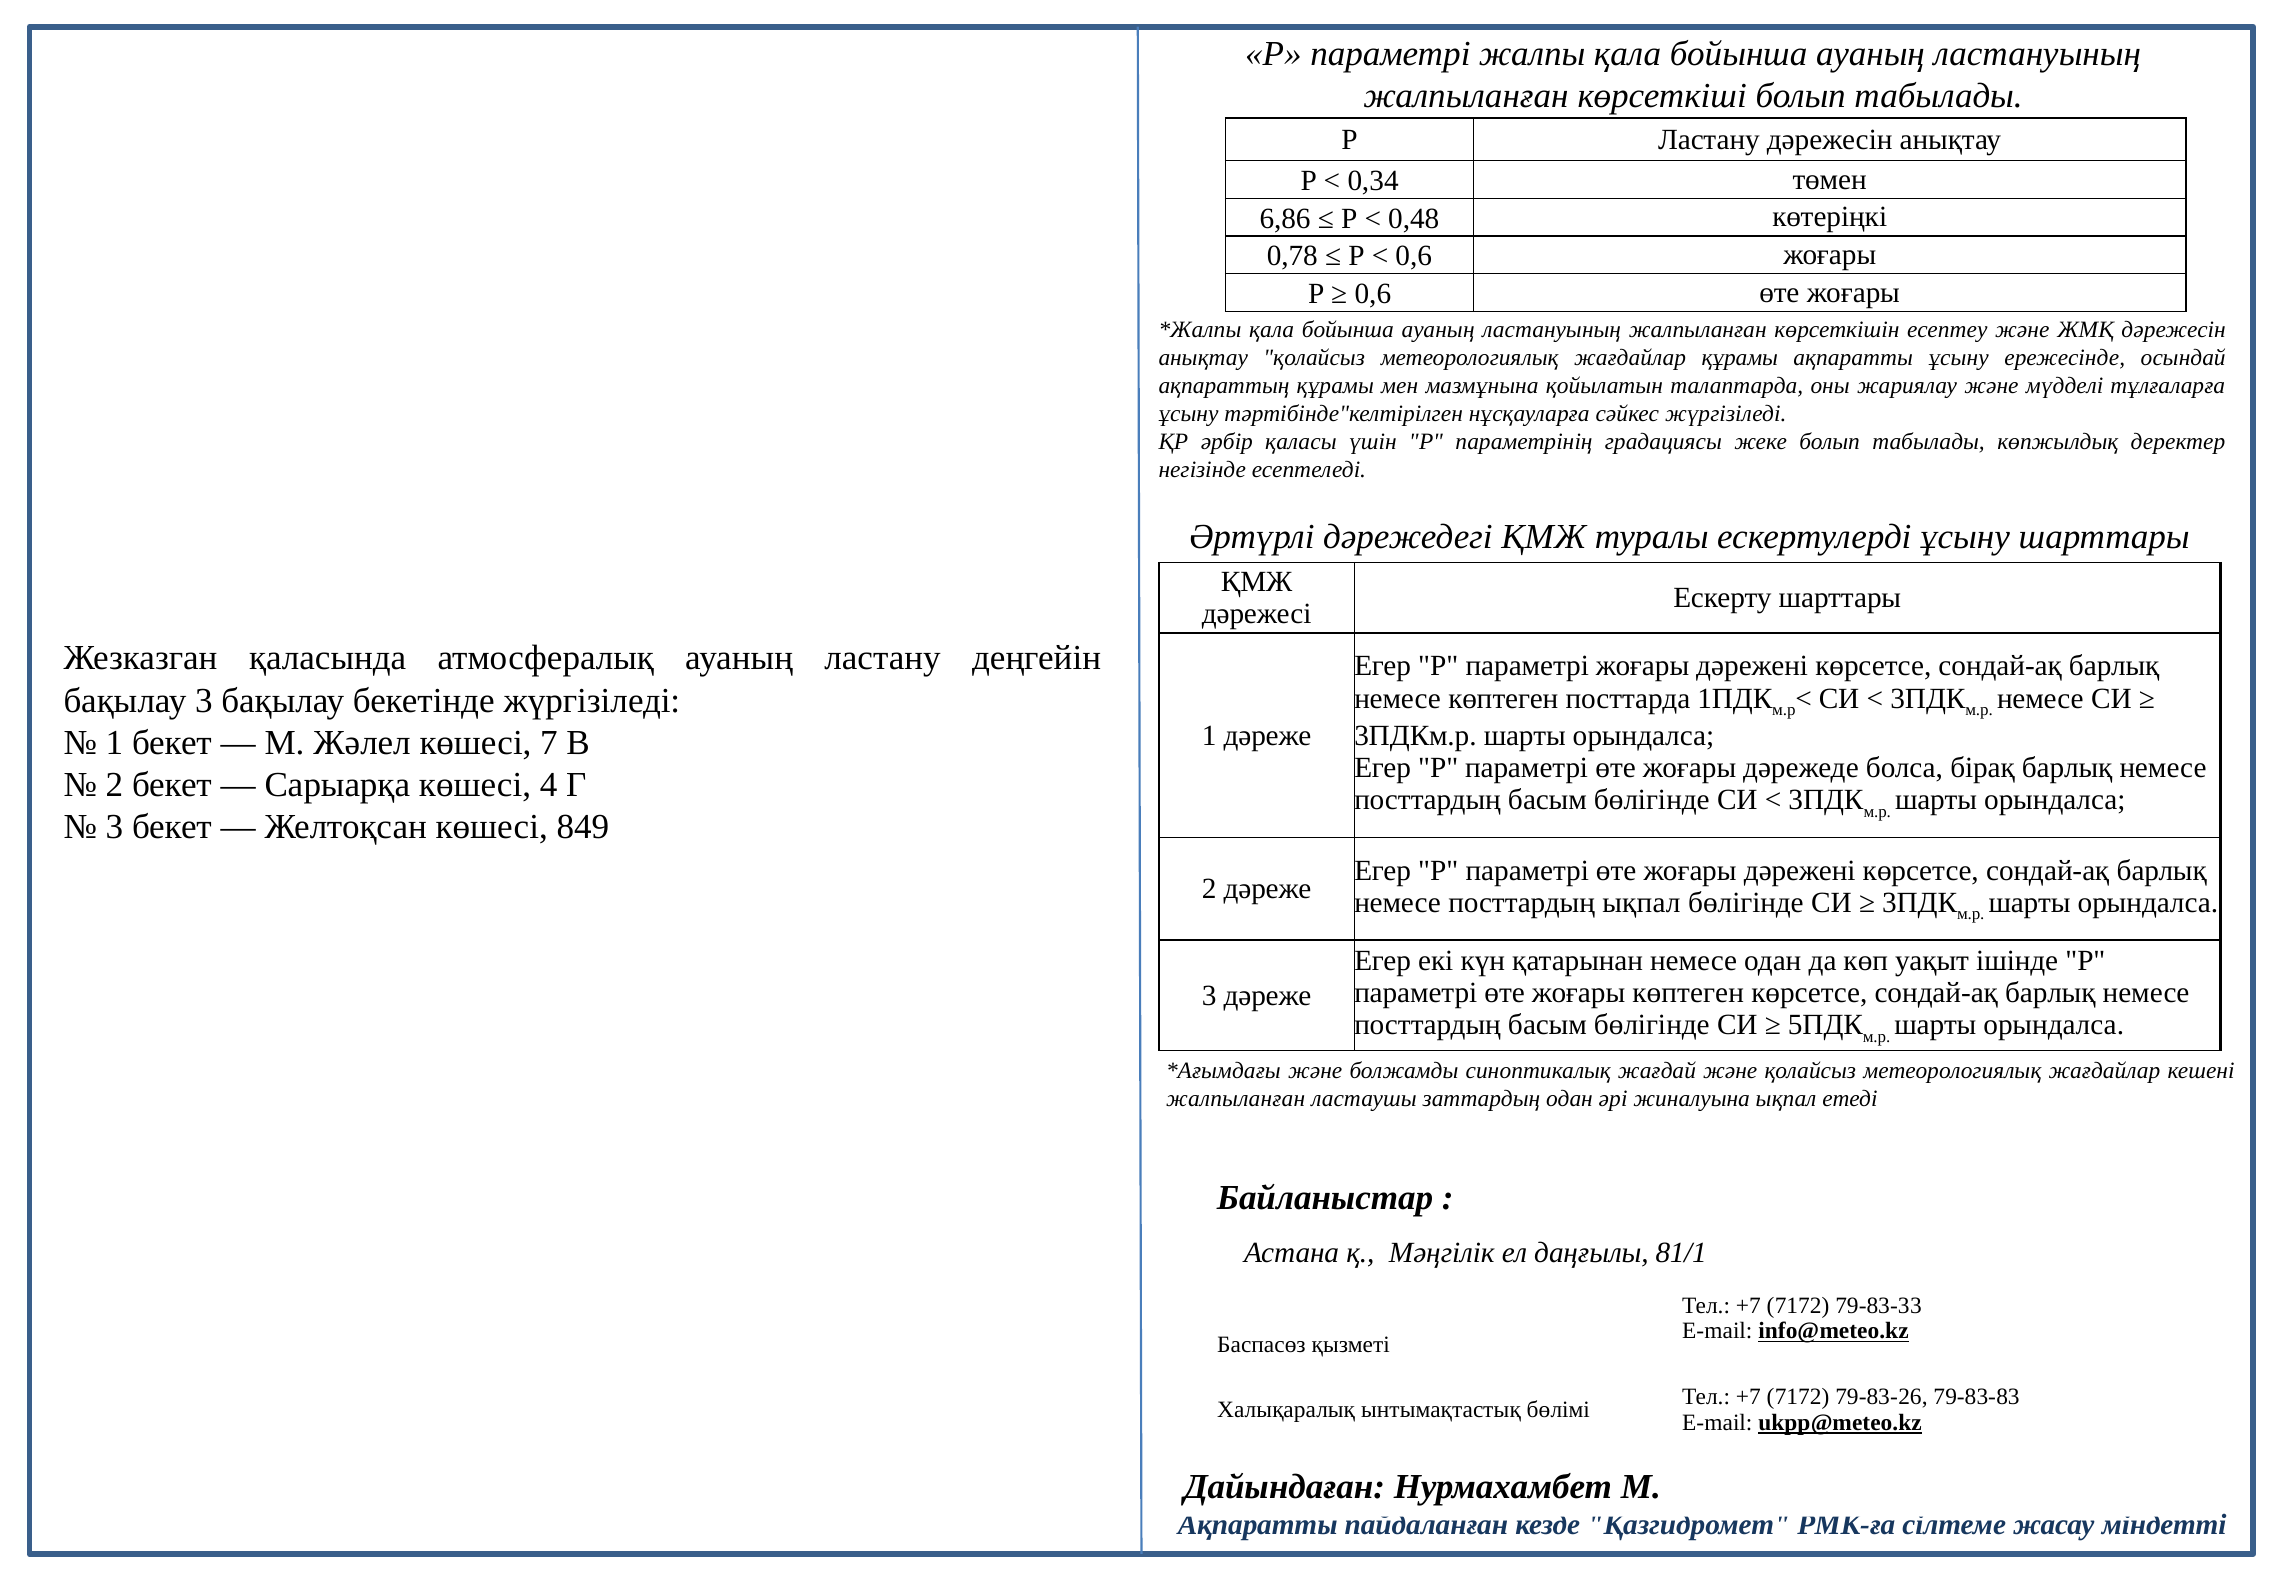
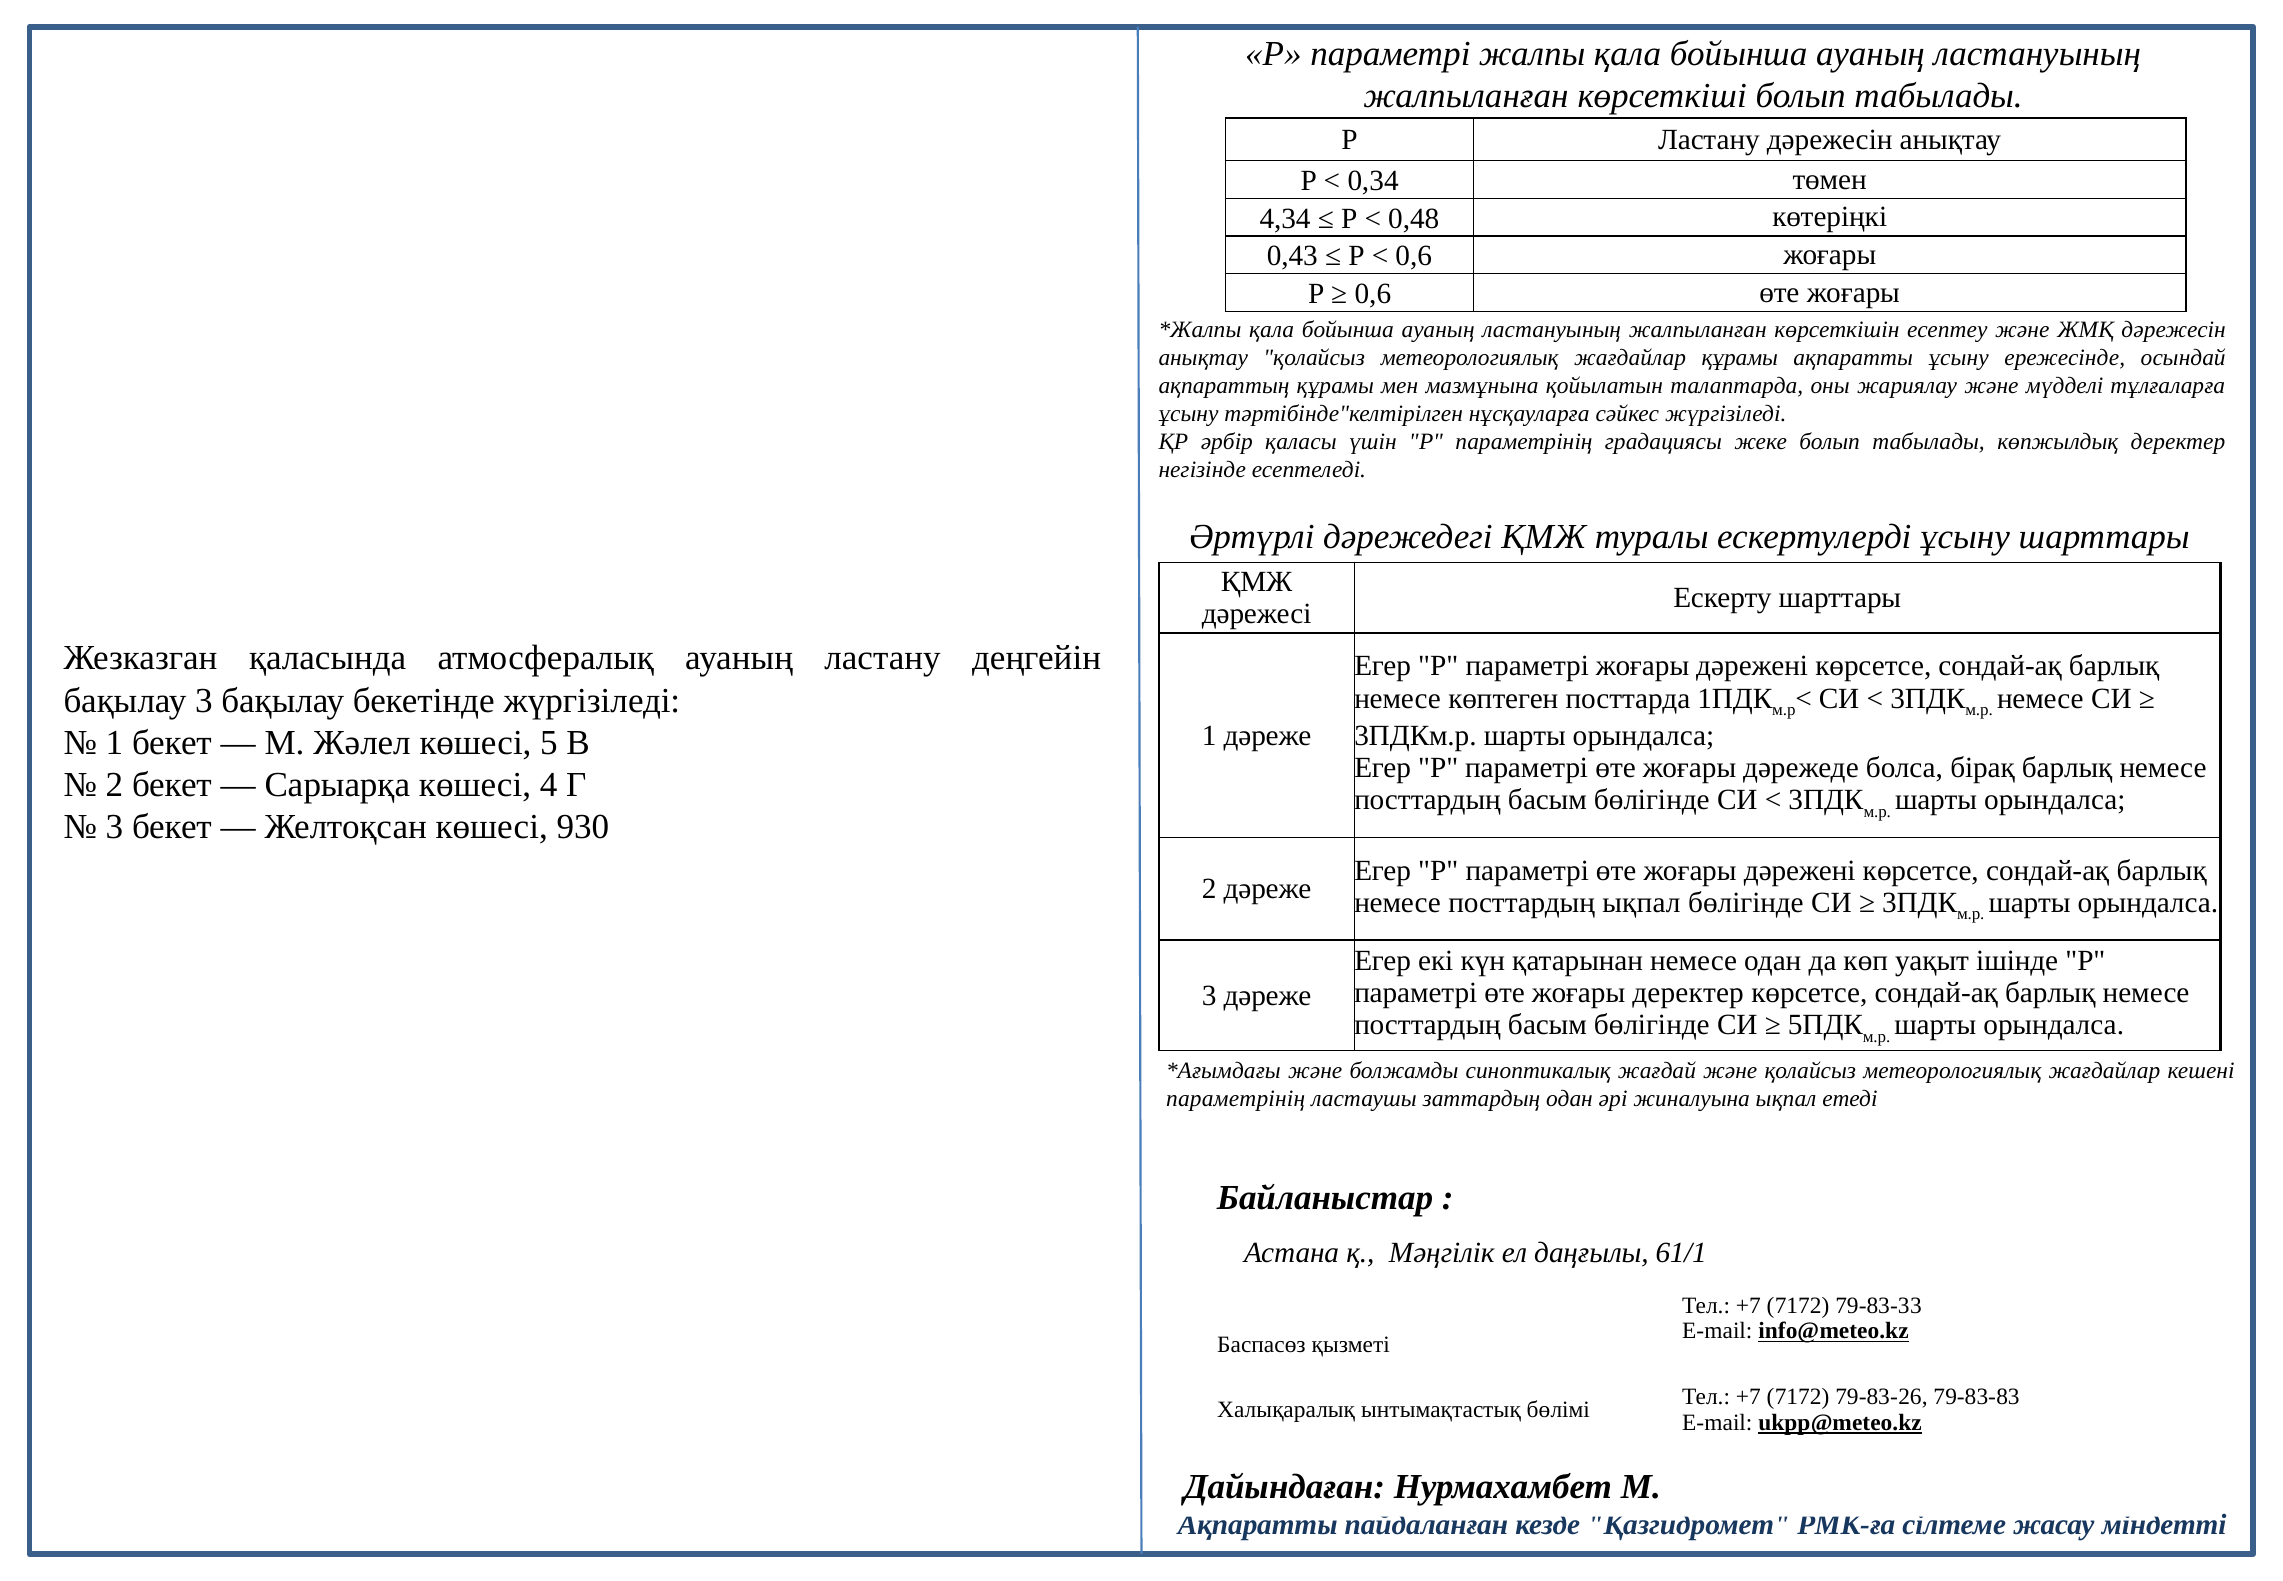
6,86: 6,86 -> 4,34
0,78: 0,78 -> 0,43
7: 7 -> 5
849: 849 -> 930
жоғары көптеген: көптеген -> деректер
жалпыланған at (1236, 1099): жалпыланған -> параметрінің
81/1: 81/1 -> 61/1
